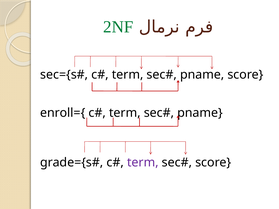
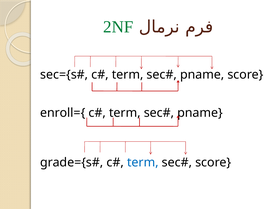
term at (143, 163) colour: purple -> blue
